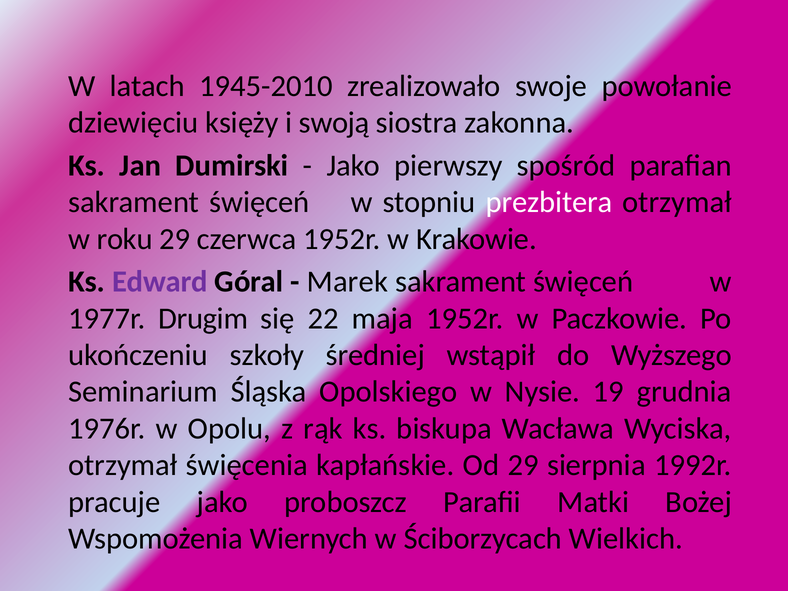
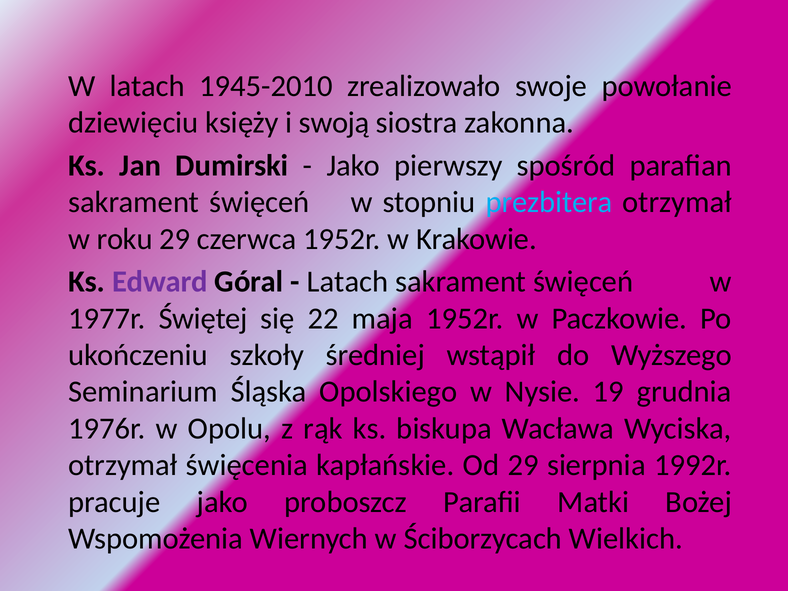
prezbitera colour: white -> light blue
Marek at (347, 282): Marek -> Latach
Drugim: Drugim -> Świętej
